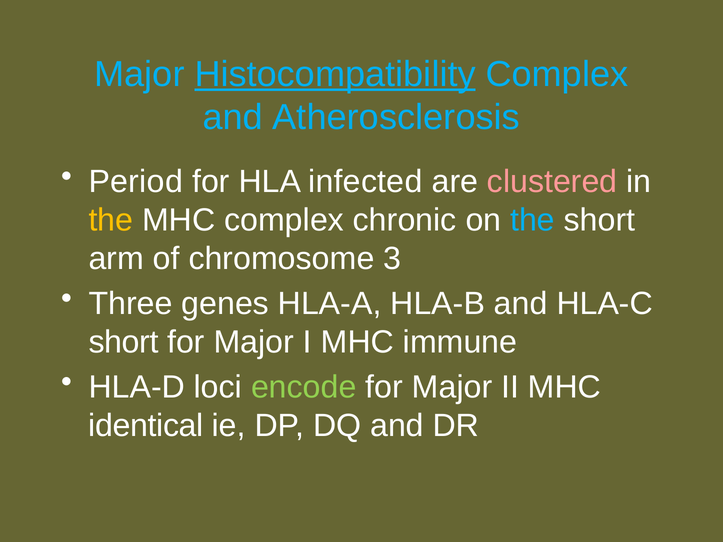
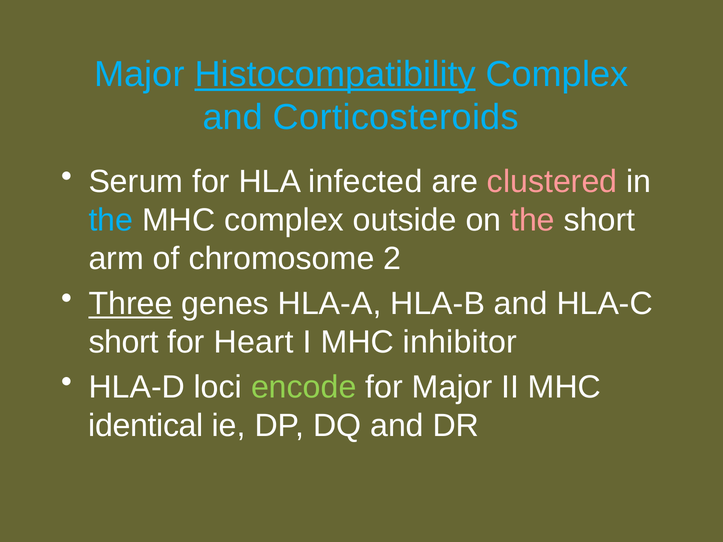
Atherosclerosis: Atherosclerosis -> Corticosteroids
Period: Period -> Serum
the at (111, 220) colour: yellow -> light blue
chronic: chronic -> outside
the at (533, 220) colour: light blue -> pink
3: 3 -> 2
Three underline: none -> present
Major at (254, 342): Major -> Heart
immune: immune -> inhibitor
